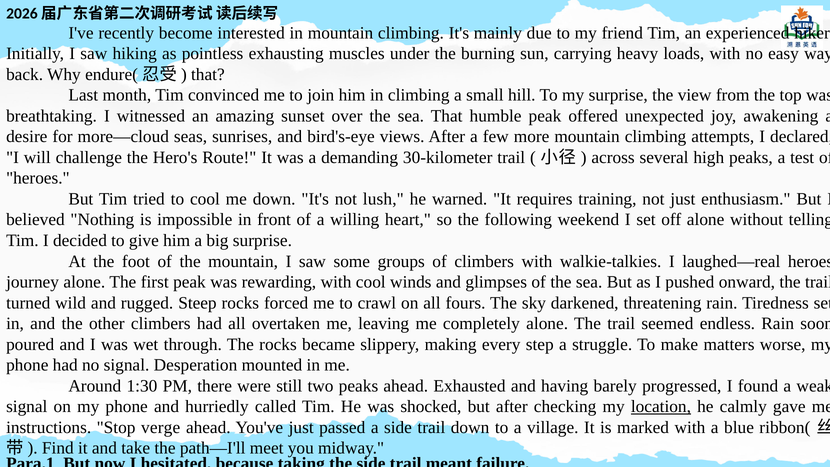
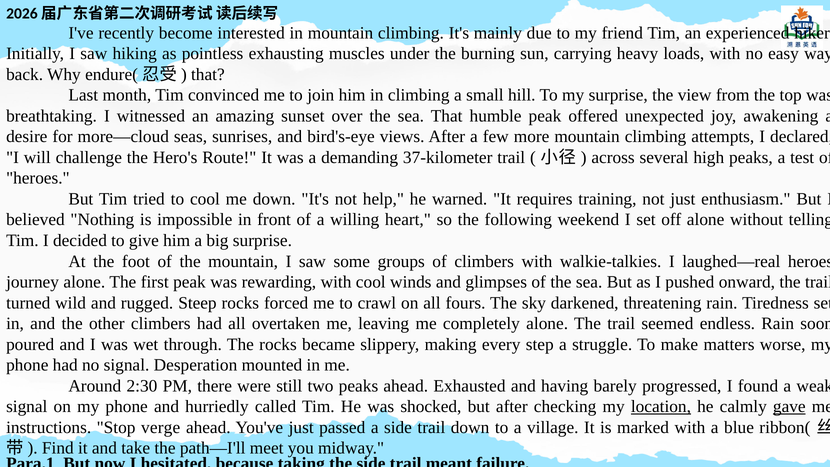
30-kilometer: 30-kilometer -> 37-kilometer
lush: lush -> help
1:30: 1:30 -> 2:30
gave underline: none -> present
